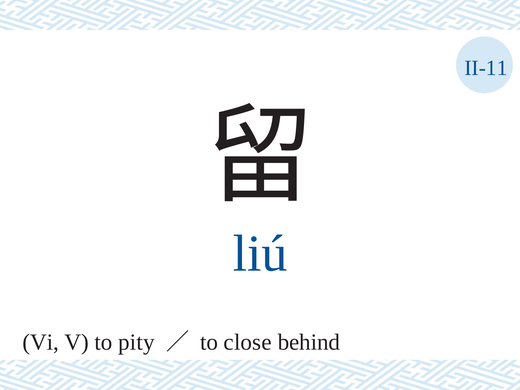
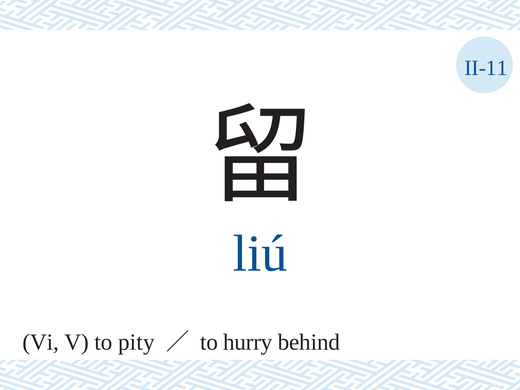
close: close -> hurry
